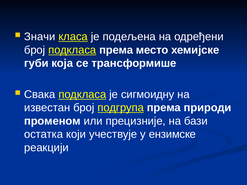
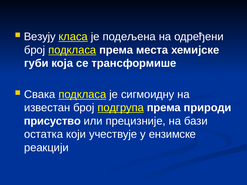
Значи: Значи -> Везују
место: место -> места
променом: променом -> присуство
